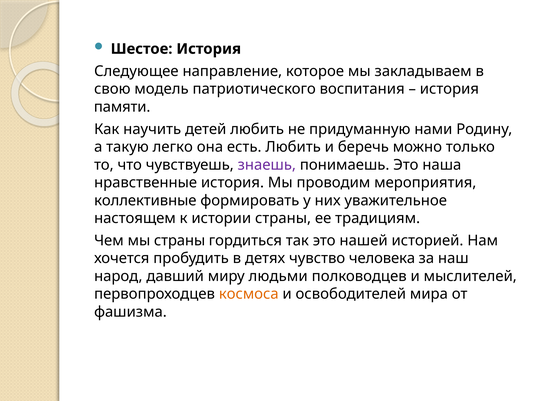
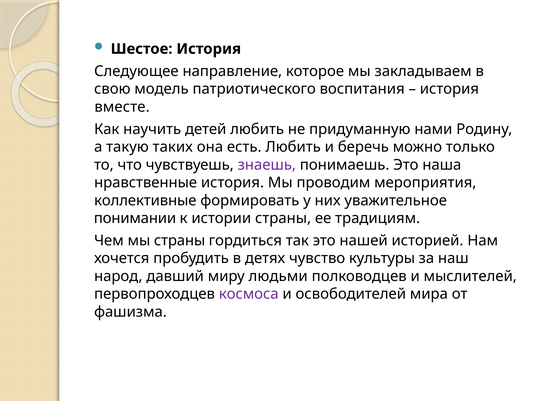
памяти: памяти -> вместе
легко: легко -> таких
настоящем: настоящем -> понимании
человека: человека -> культуры
космоса colour: orange -> purple
